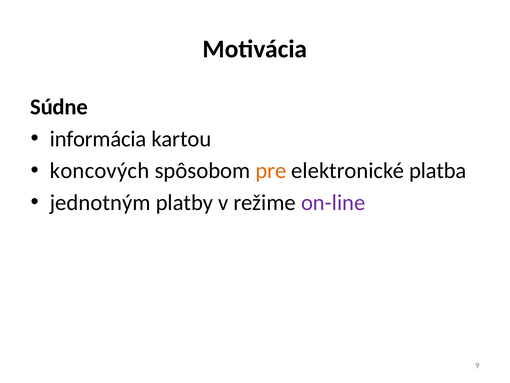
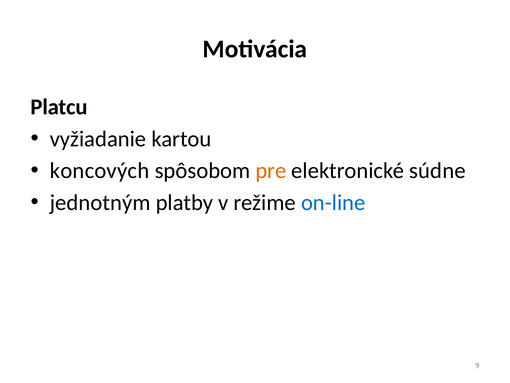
Súdne: Súdne -> Platcu
informácia: informácia -> vyžiadanie
platba: platba -> súdne
on-line colour: purple -> blue
